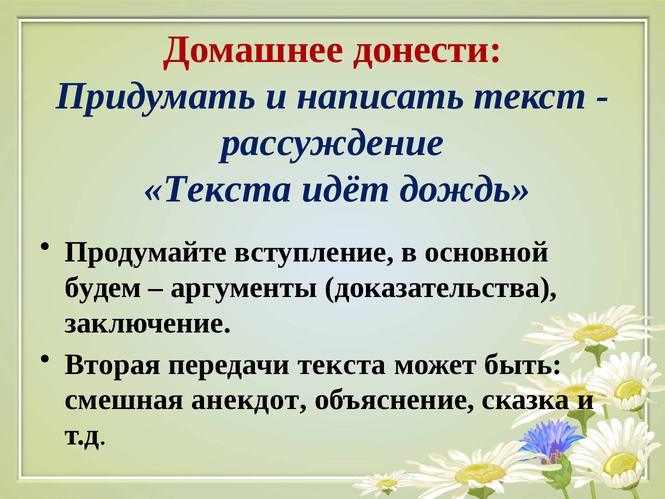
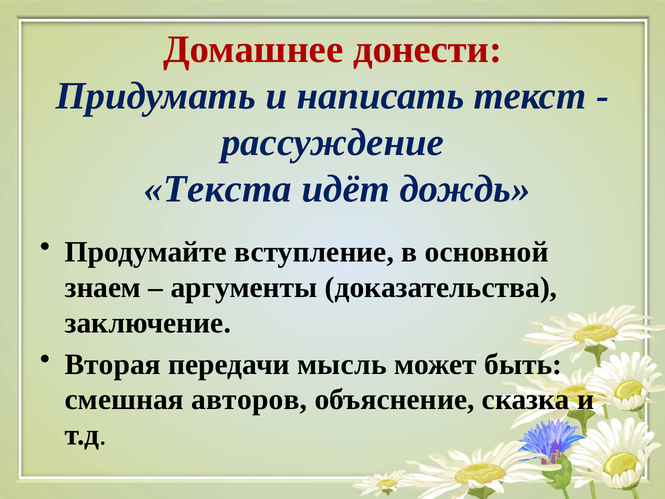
будем: будем -> знаем
передачи текста: текста -> мысль
анекдот: анекдот -> авторов
